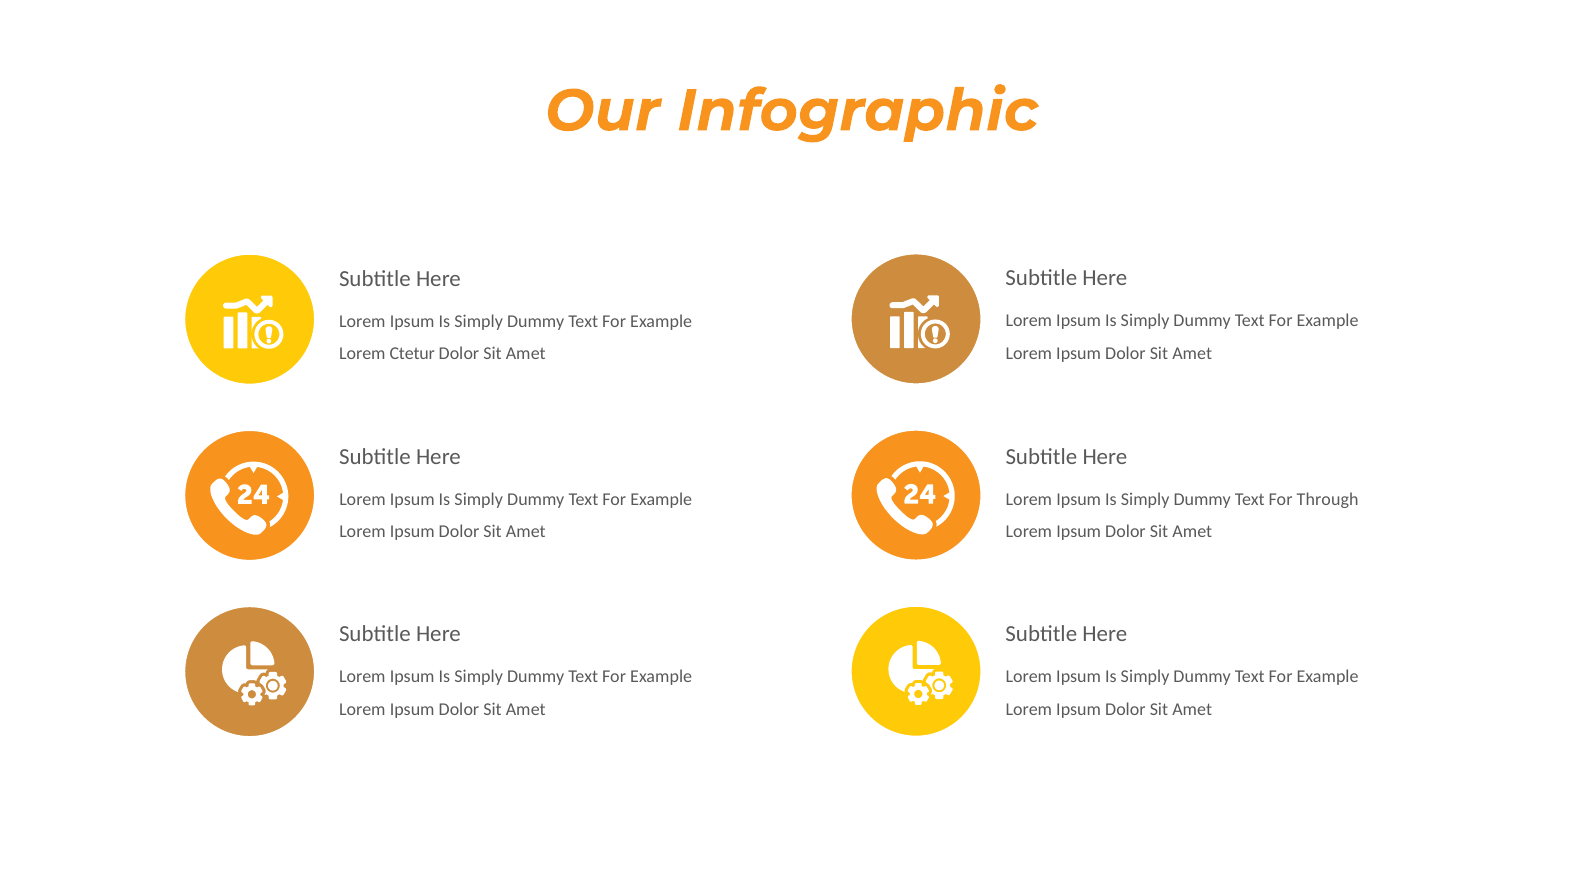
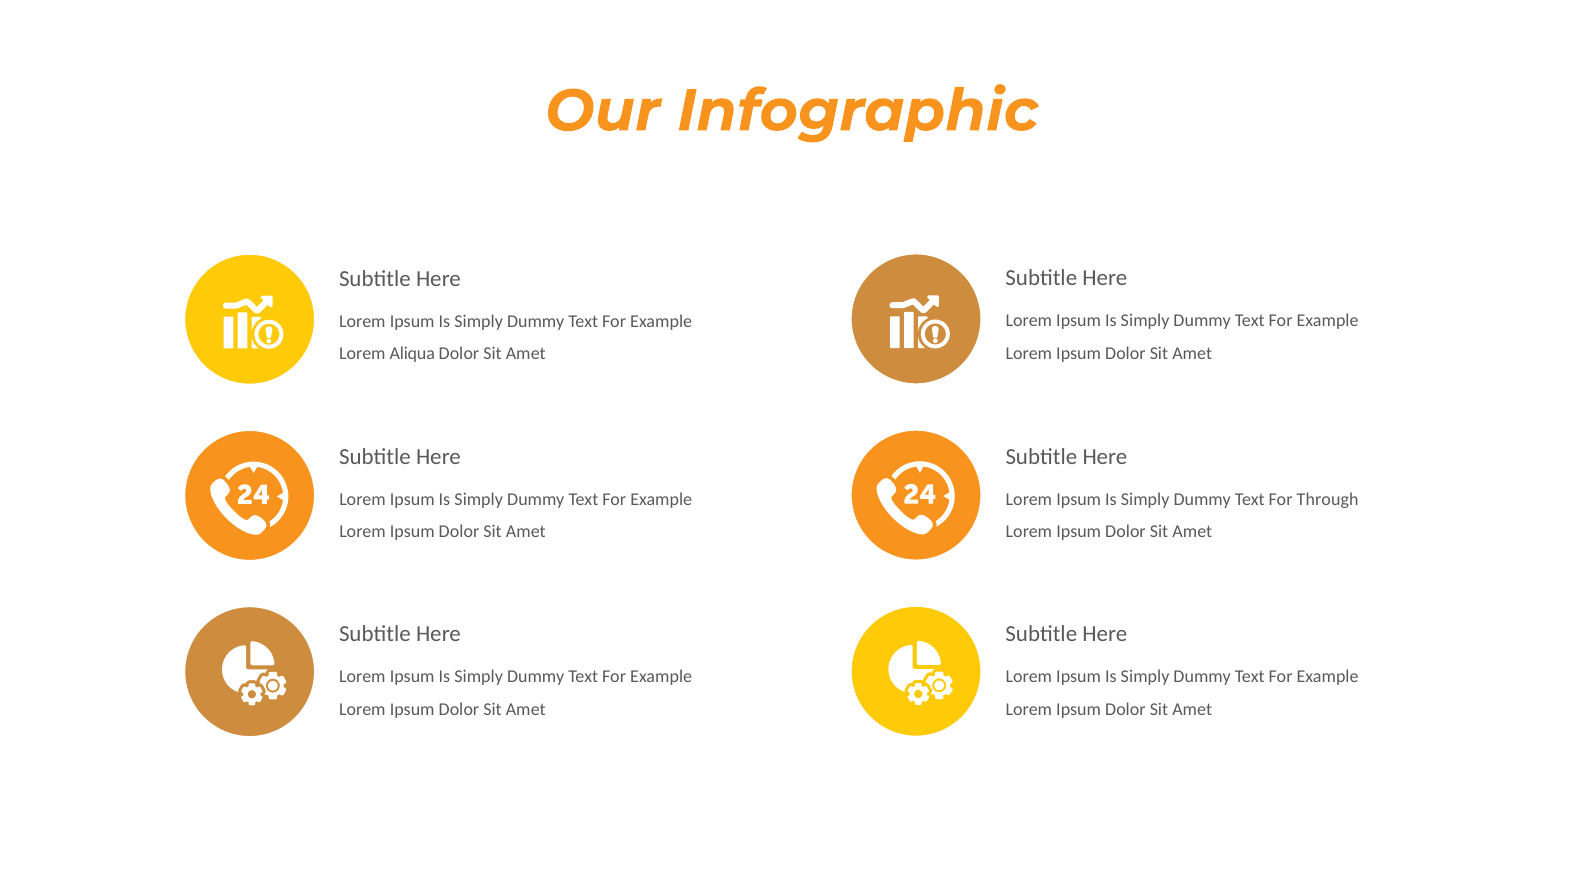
Ctetur: Ctetur -> Aliqua
